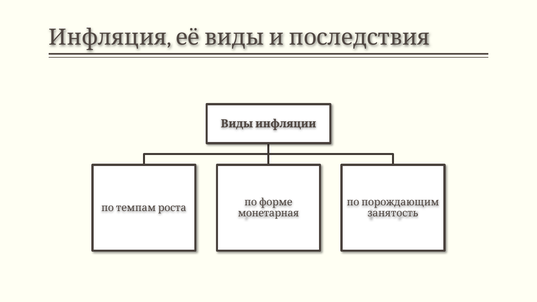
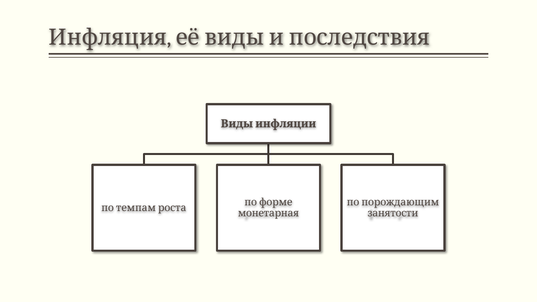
занятость: занятость -> занятости
